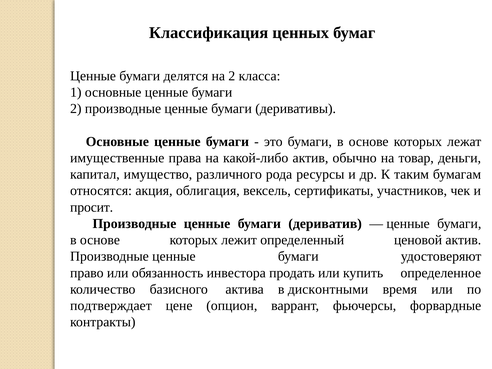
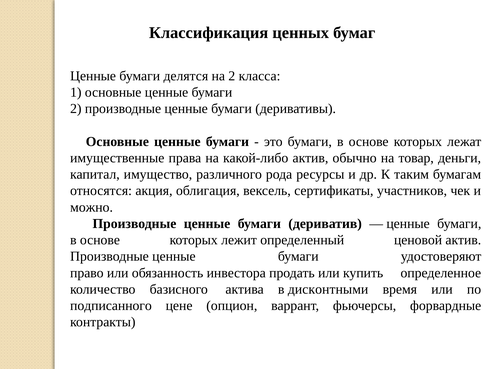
просит: просит -> можно
подтверждает: подтверждает -> подписанного
